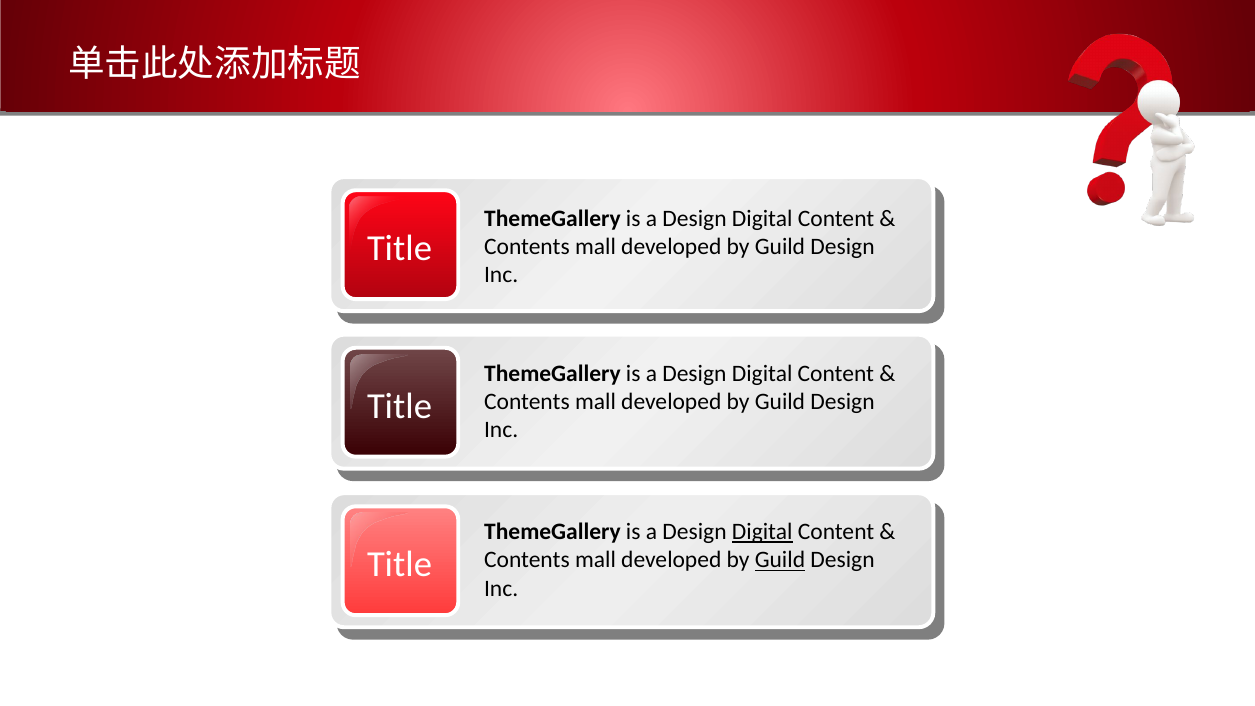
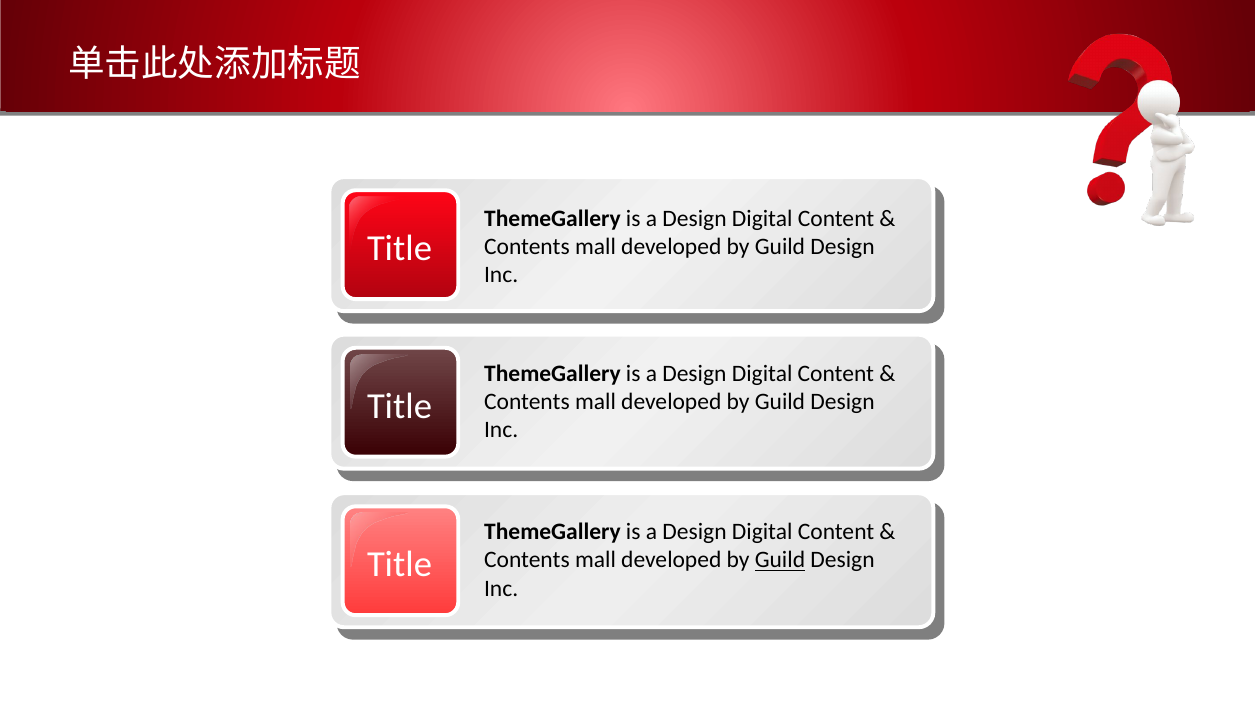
Digital at (762, 532) underline: present -> none
